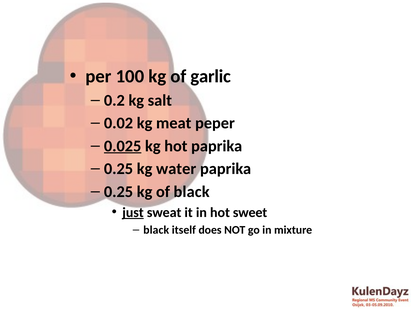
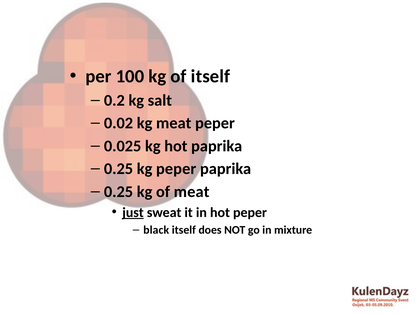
of garlic: garlic -> itself
0.025 underline: present -> none
kg water: water -> peper
of black: black -> meat
hot sweet: sweet -> peper
